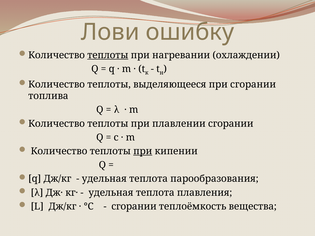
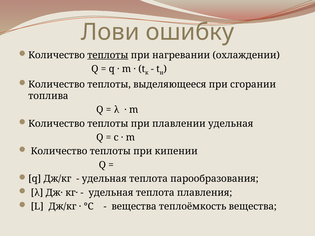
плавлении сгорании: сгорании -> удельная
при at (143, 151) underline: present -> none
сгорании at (134, 207): сгорании -> вещества
